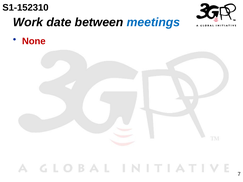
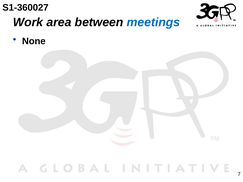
S1-152310: S1-152310 -> S1-360027
date: date -> area
None colour: red -> black
